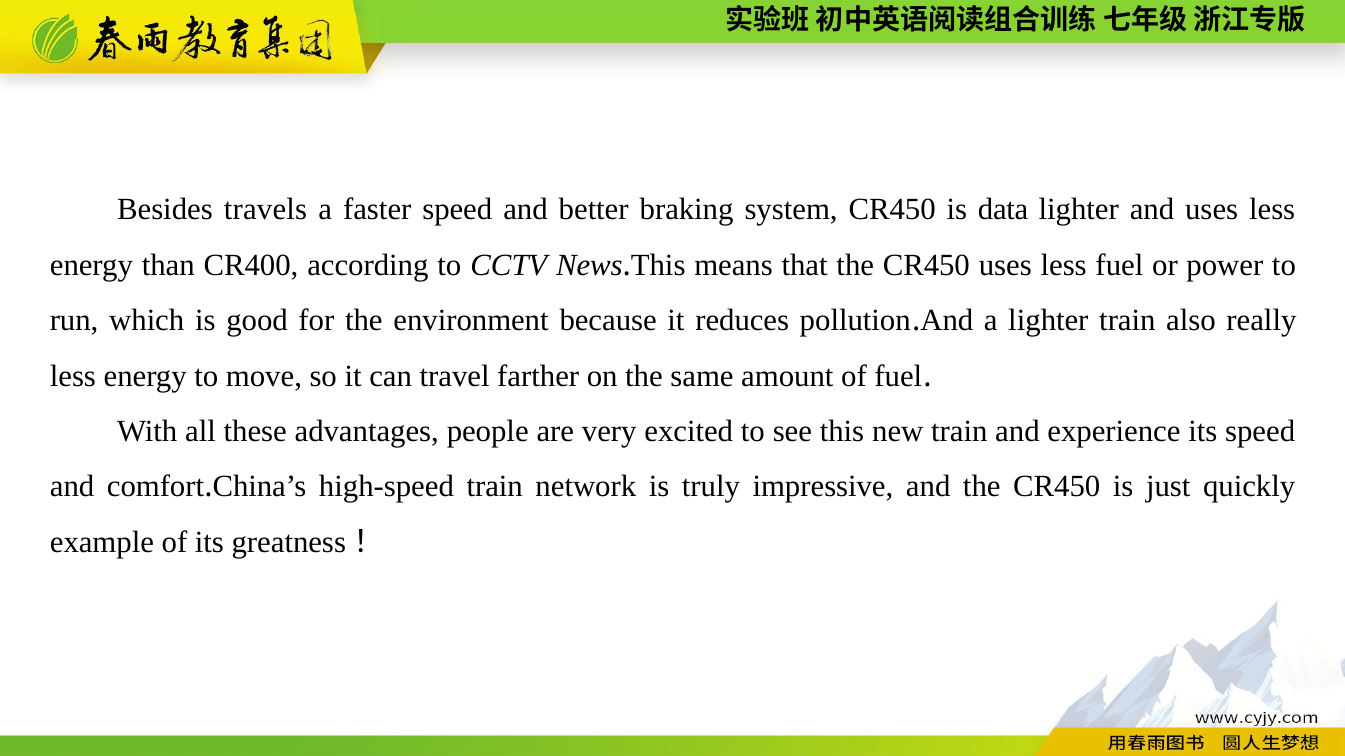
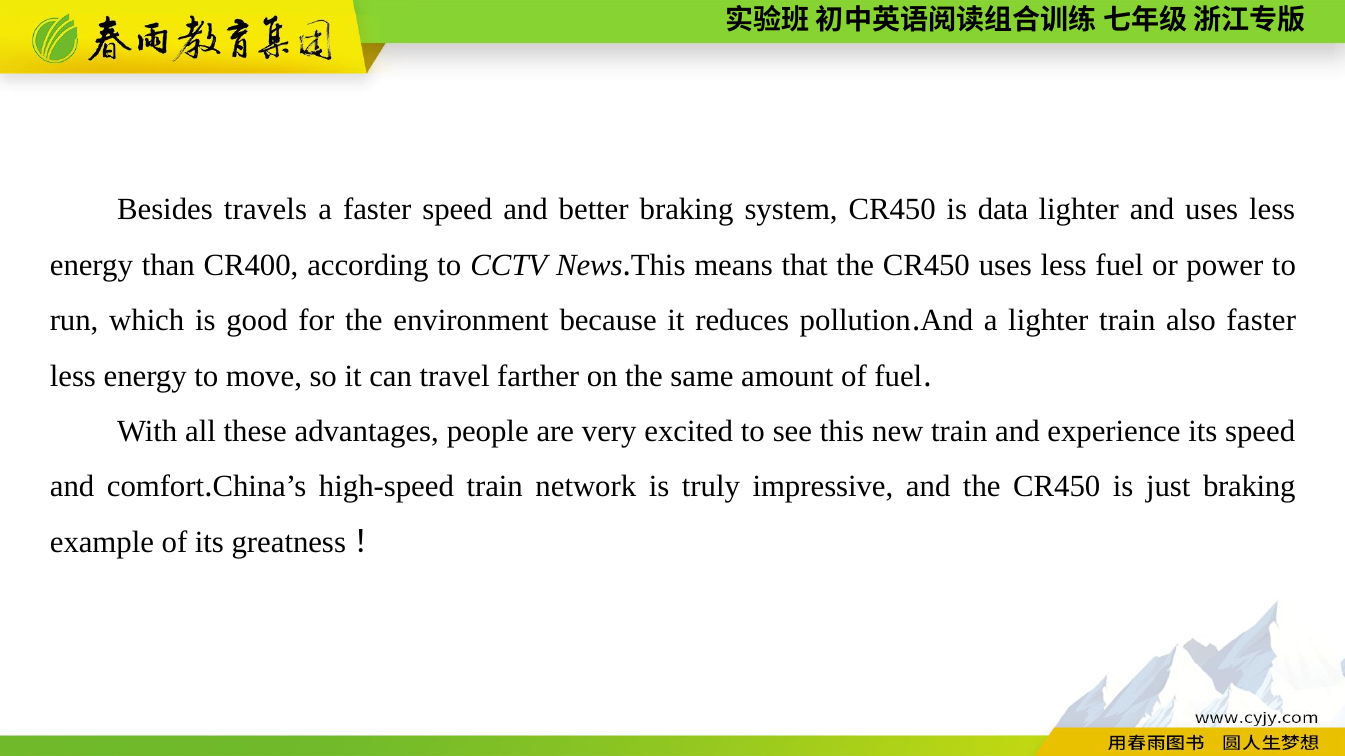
also really: really -> faster
just quickly: quickly -> braking
